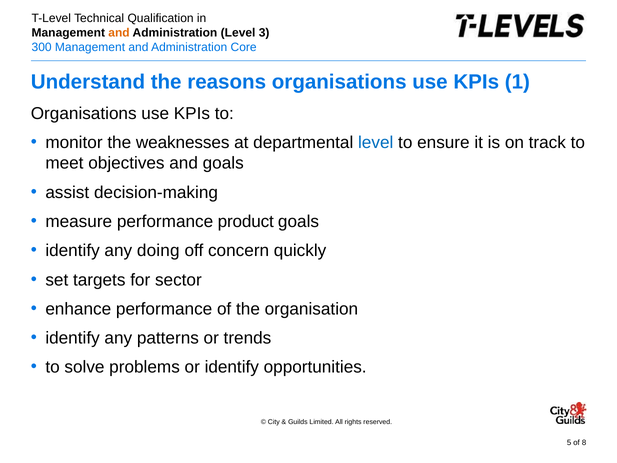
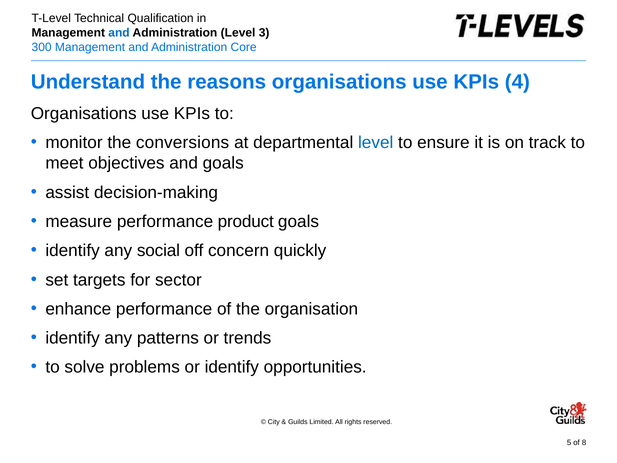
and at (119, 33) colour: orange -> blue
1: 1 -> 4
weaknesses: weaknesses -> conversions
doing: doing -> social
